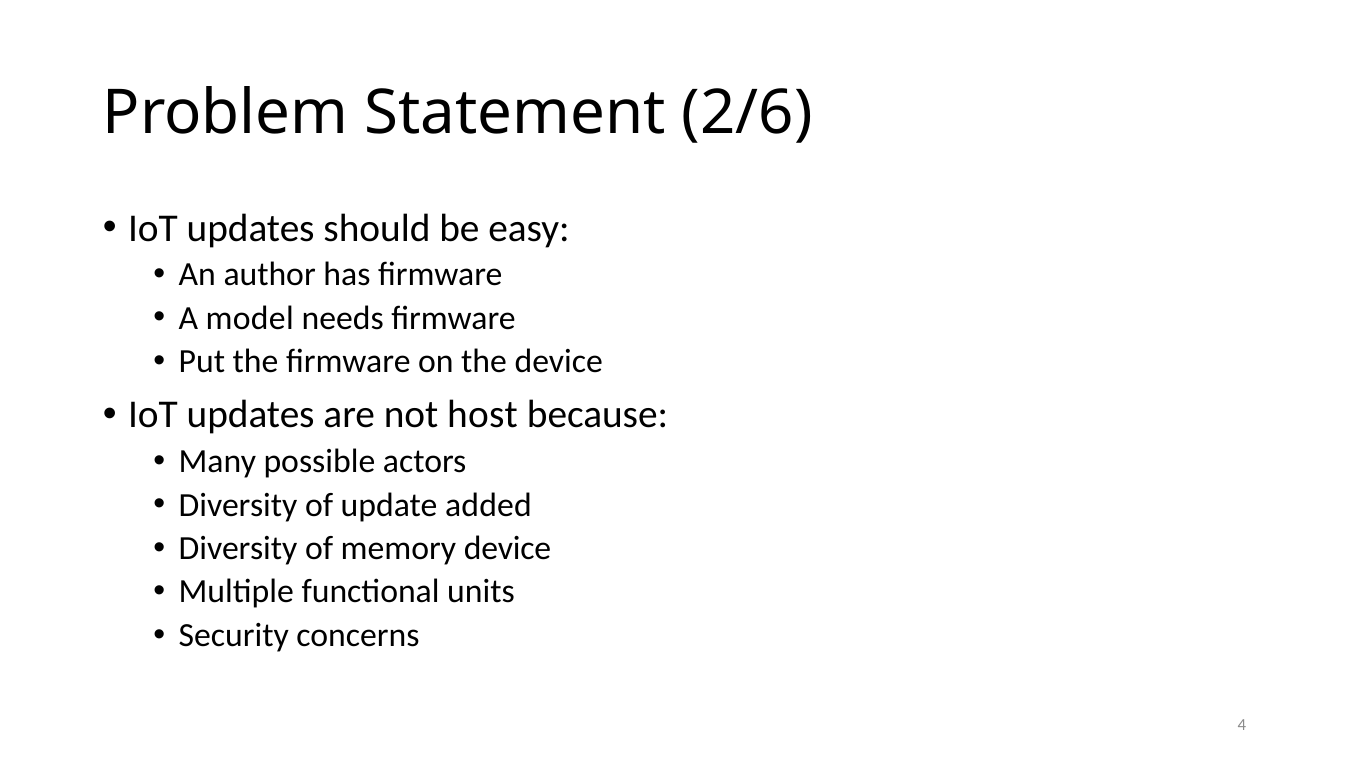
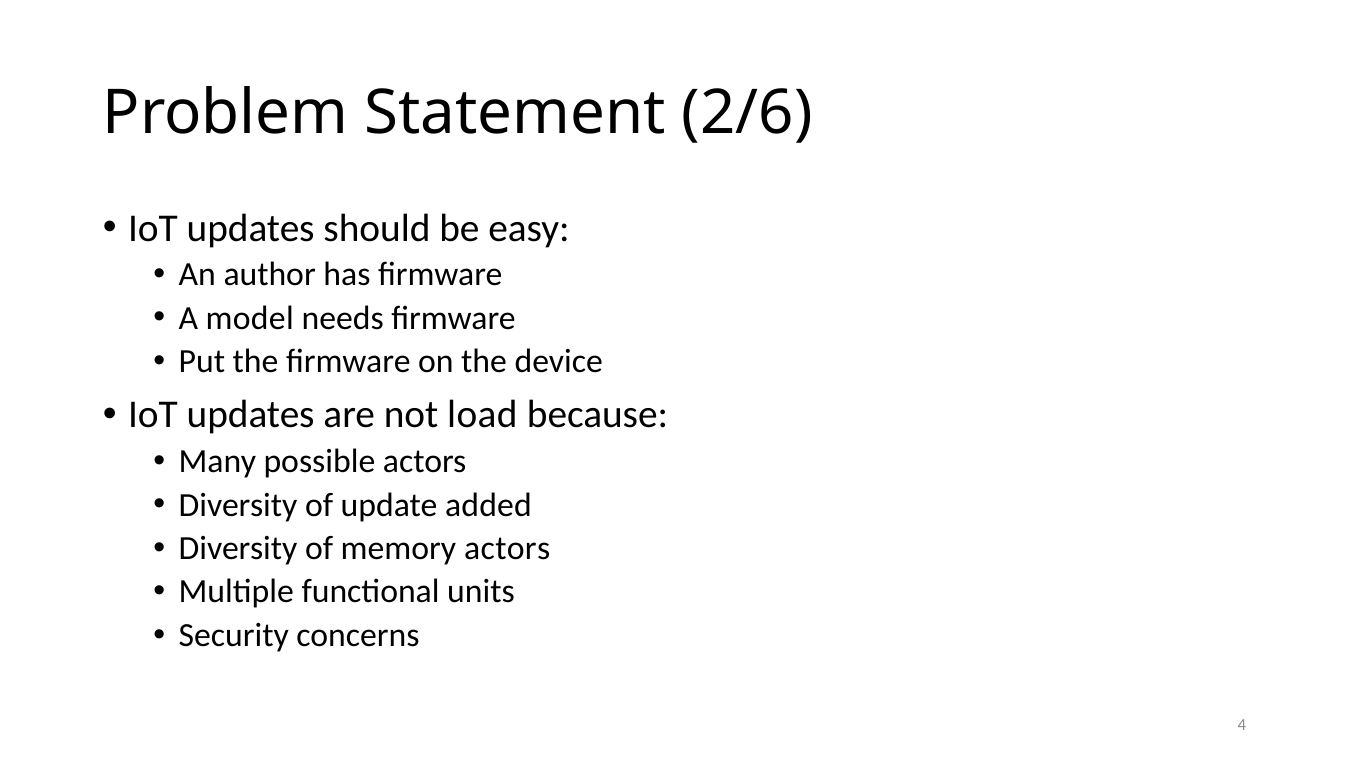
host: host -> load
memory device: device -> actors
